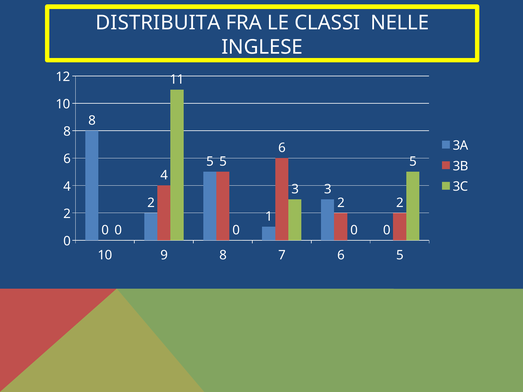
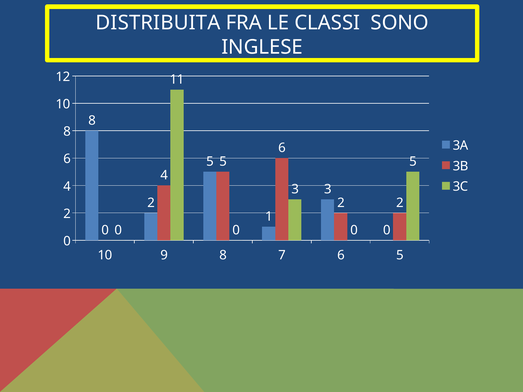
NELLE: NELLE -> SONO
